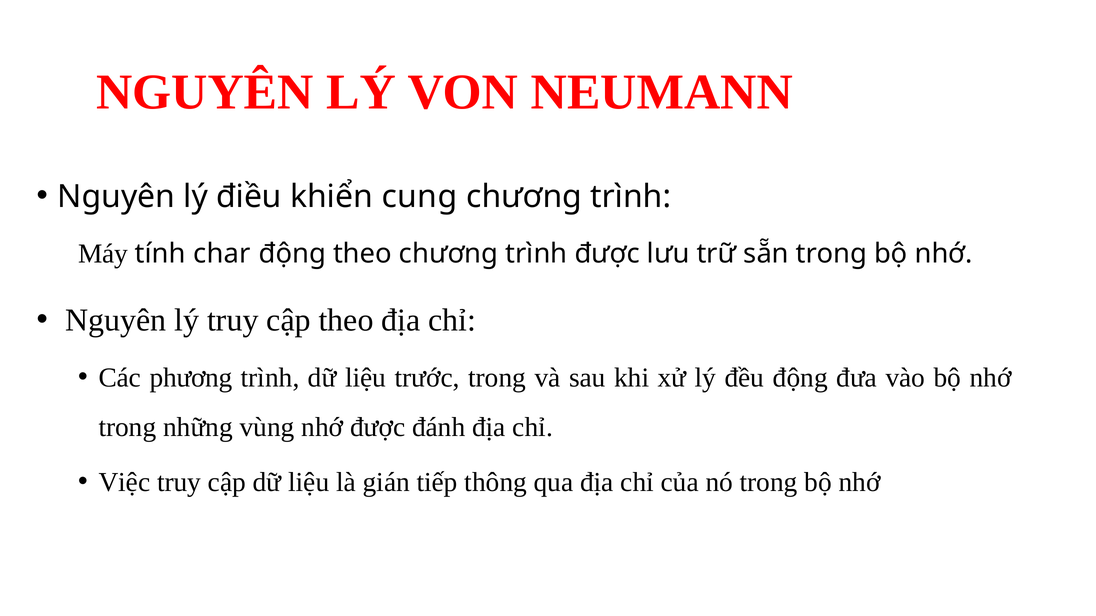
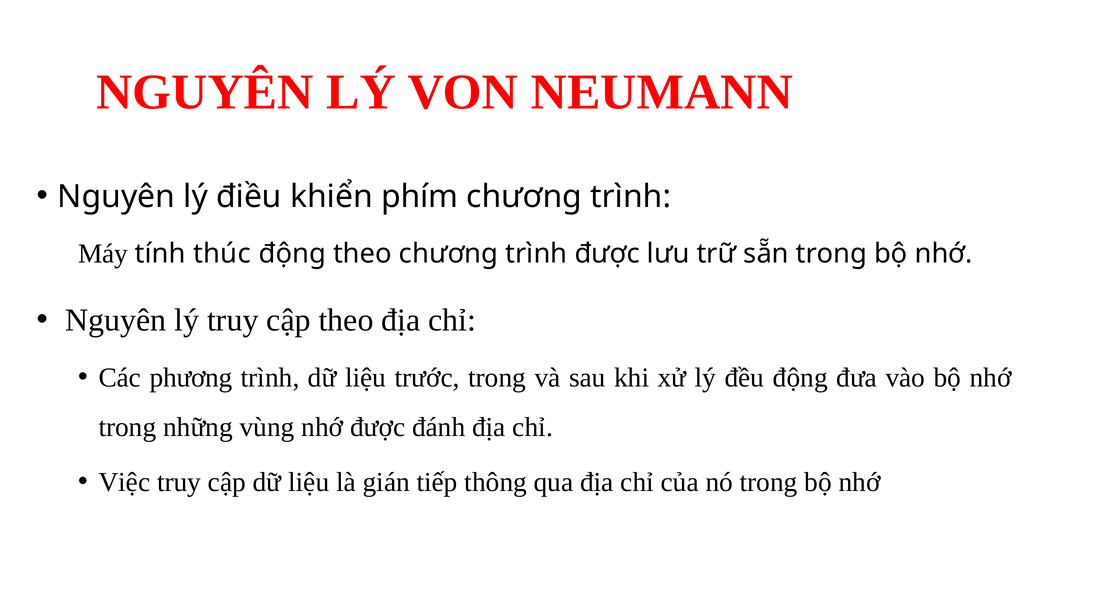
cung: cung -> phím
char: char -> thúc
